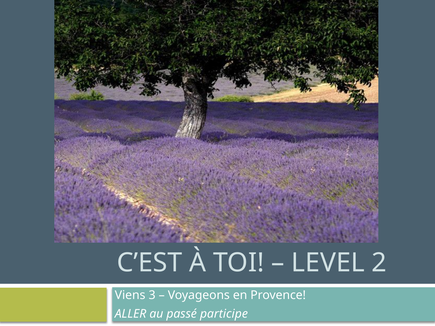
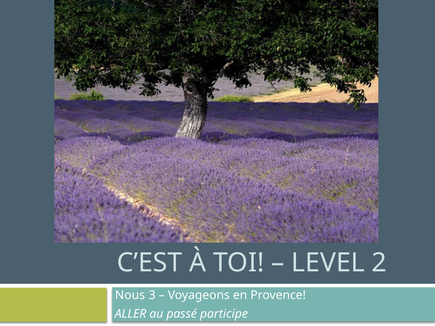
Viens: Viens -> Nous
